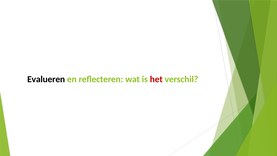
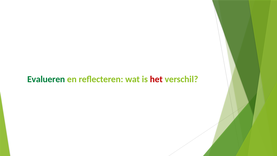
Evalueren colour: black -> green
